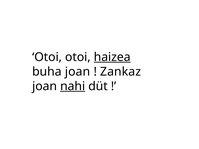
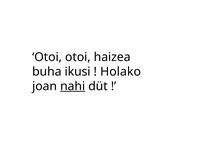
haizea underline: present -> none
buha joan: joan -> ikusi
Zankaz: Zankaz -> Holako
